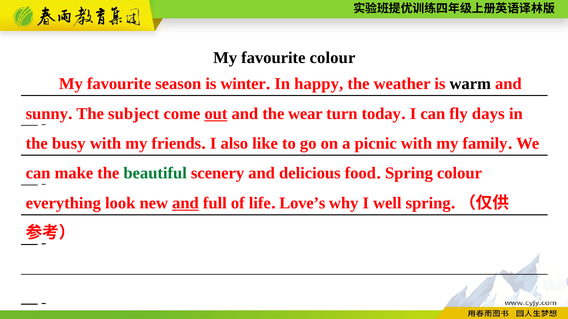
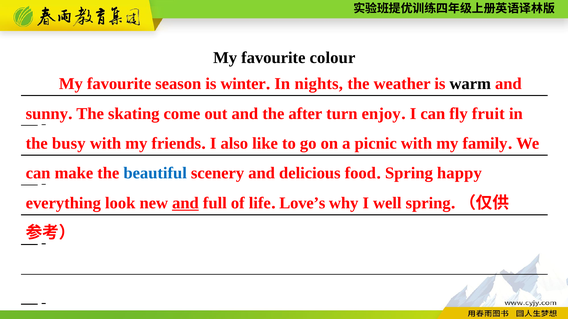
happy: happy -> nights
subject: subject -> skating
out underline: present -> none
wear: wear -> after
today: today -> enjoy
days: days -> fruit
beautiful colour: green -> blue
Spring colour: colour -> happy
